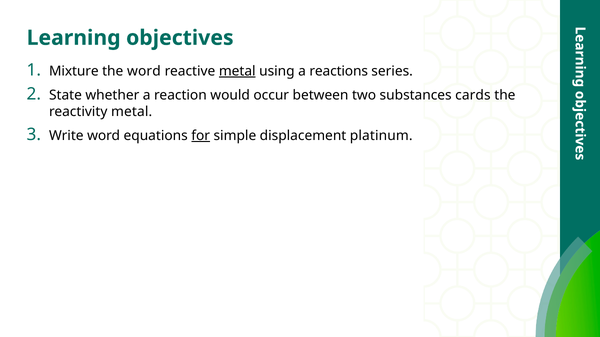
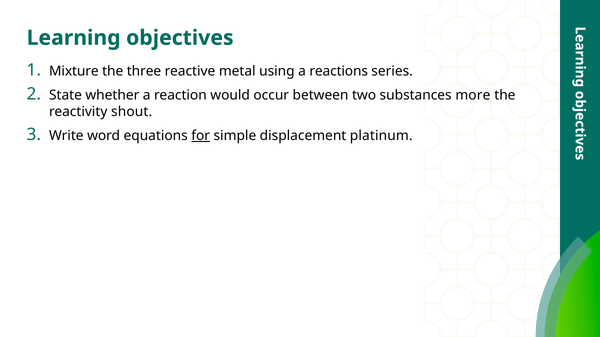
the word: word -> three
metal at (237, 71) underline: present -> none
cards: cards -> more
reactivity metal: metal -> shout
